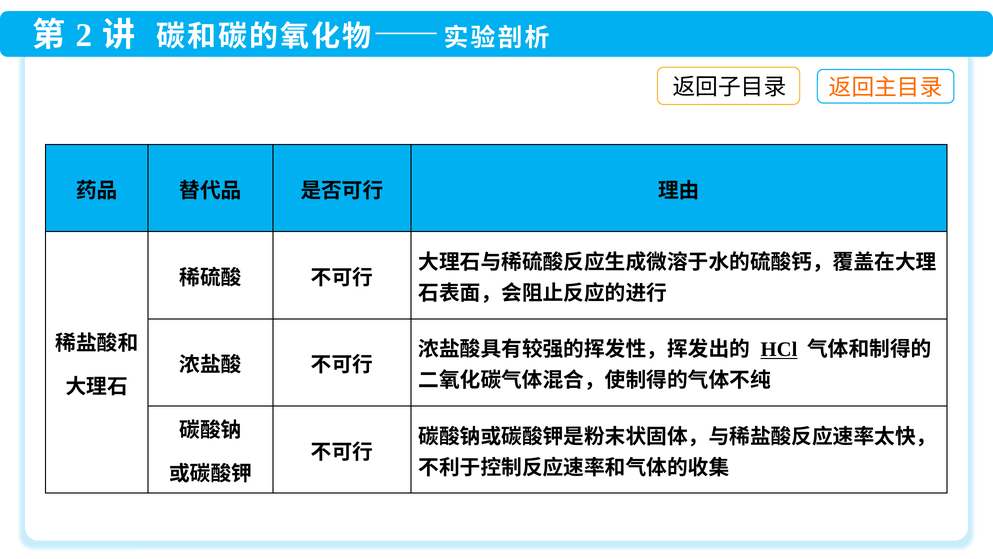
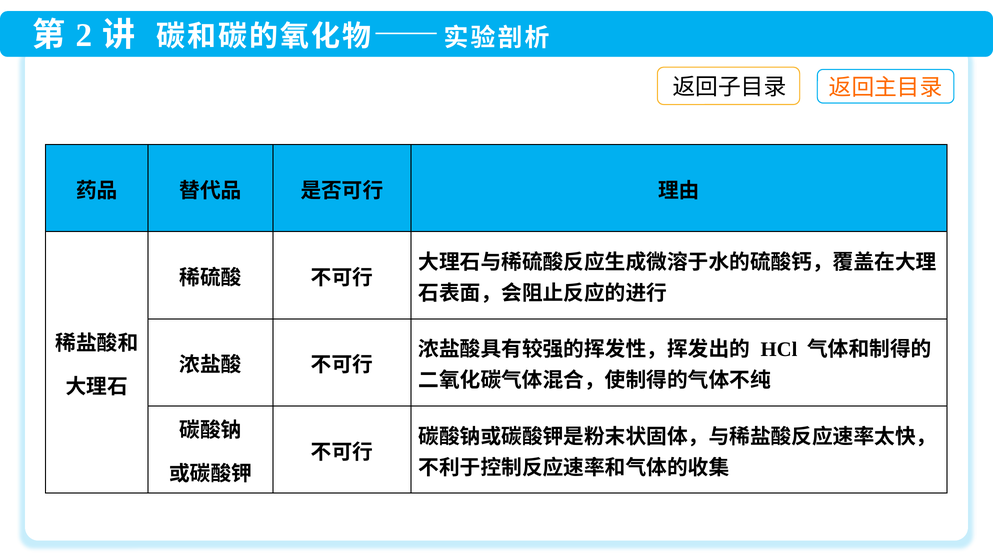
HCl underline: present -> none
